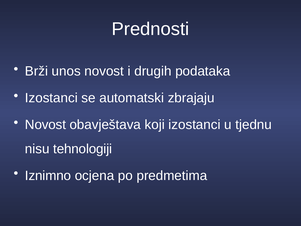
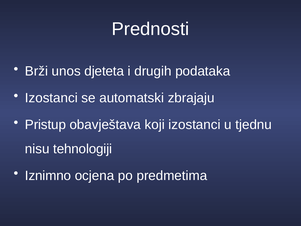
unos novost: novost -> djeteta
Novost at (45, 125): Novost -> Pristup
